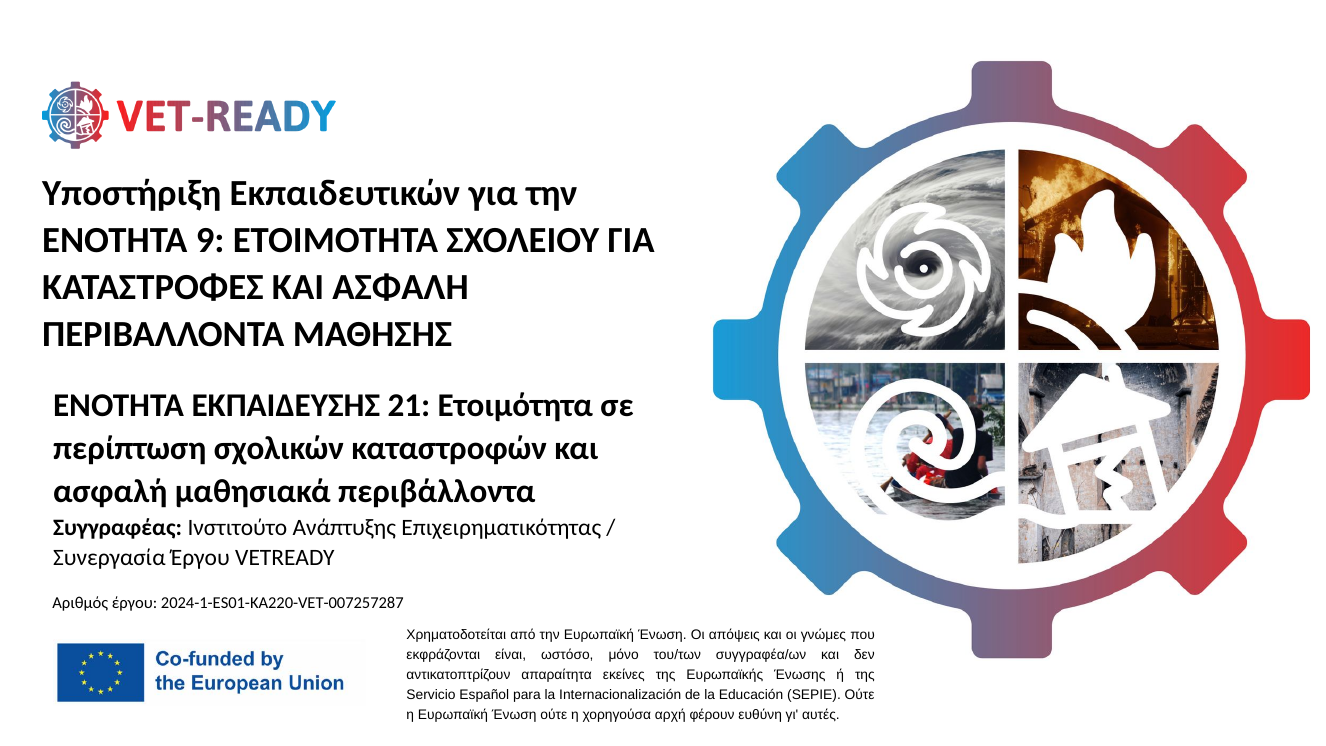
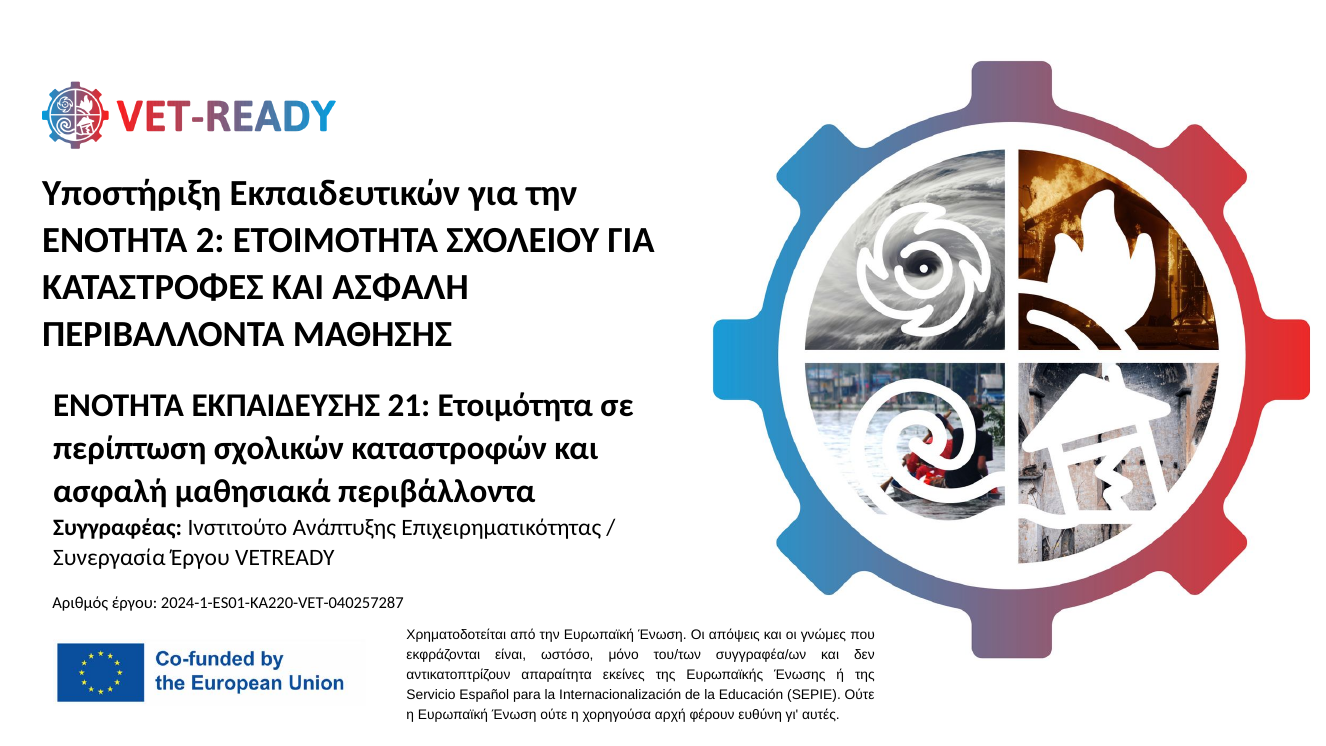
9: 9 -> 2
2024-1-ES01-KA220-VET-007257287: 2024-1-ES01-KA220-VET-007257287 -> 2024-1-ES01-KA220-VET-040257287
